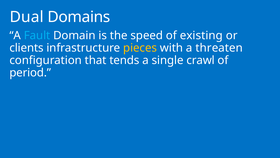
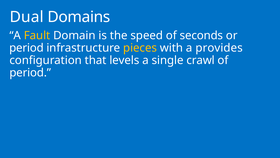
Fault colour: light blue -> yellow
existing: existing -> seconds
clients at (27, 48): clients -> period
threaten: threaten -> provides
tends: tends -> levels
